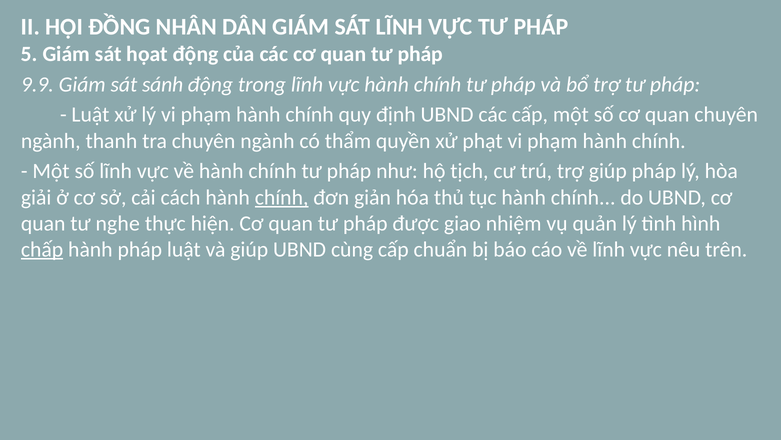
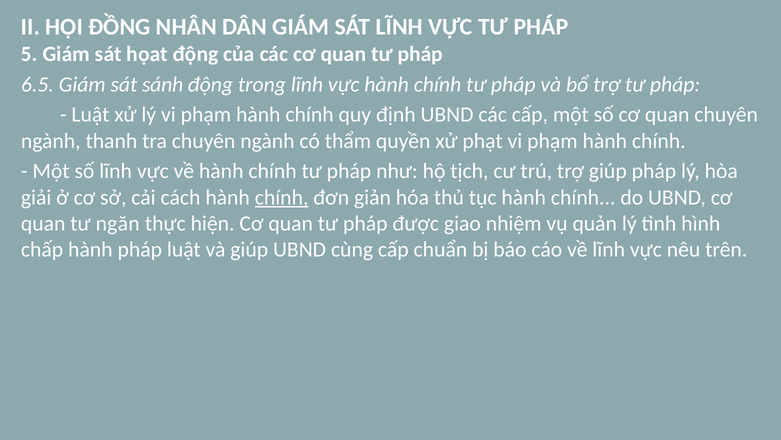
9.9: 9.9 -> 6.5
nghe: nghe -> ngăn
chấp underline: present -> none
